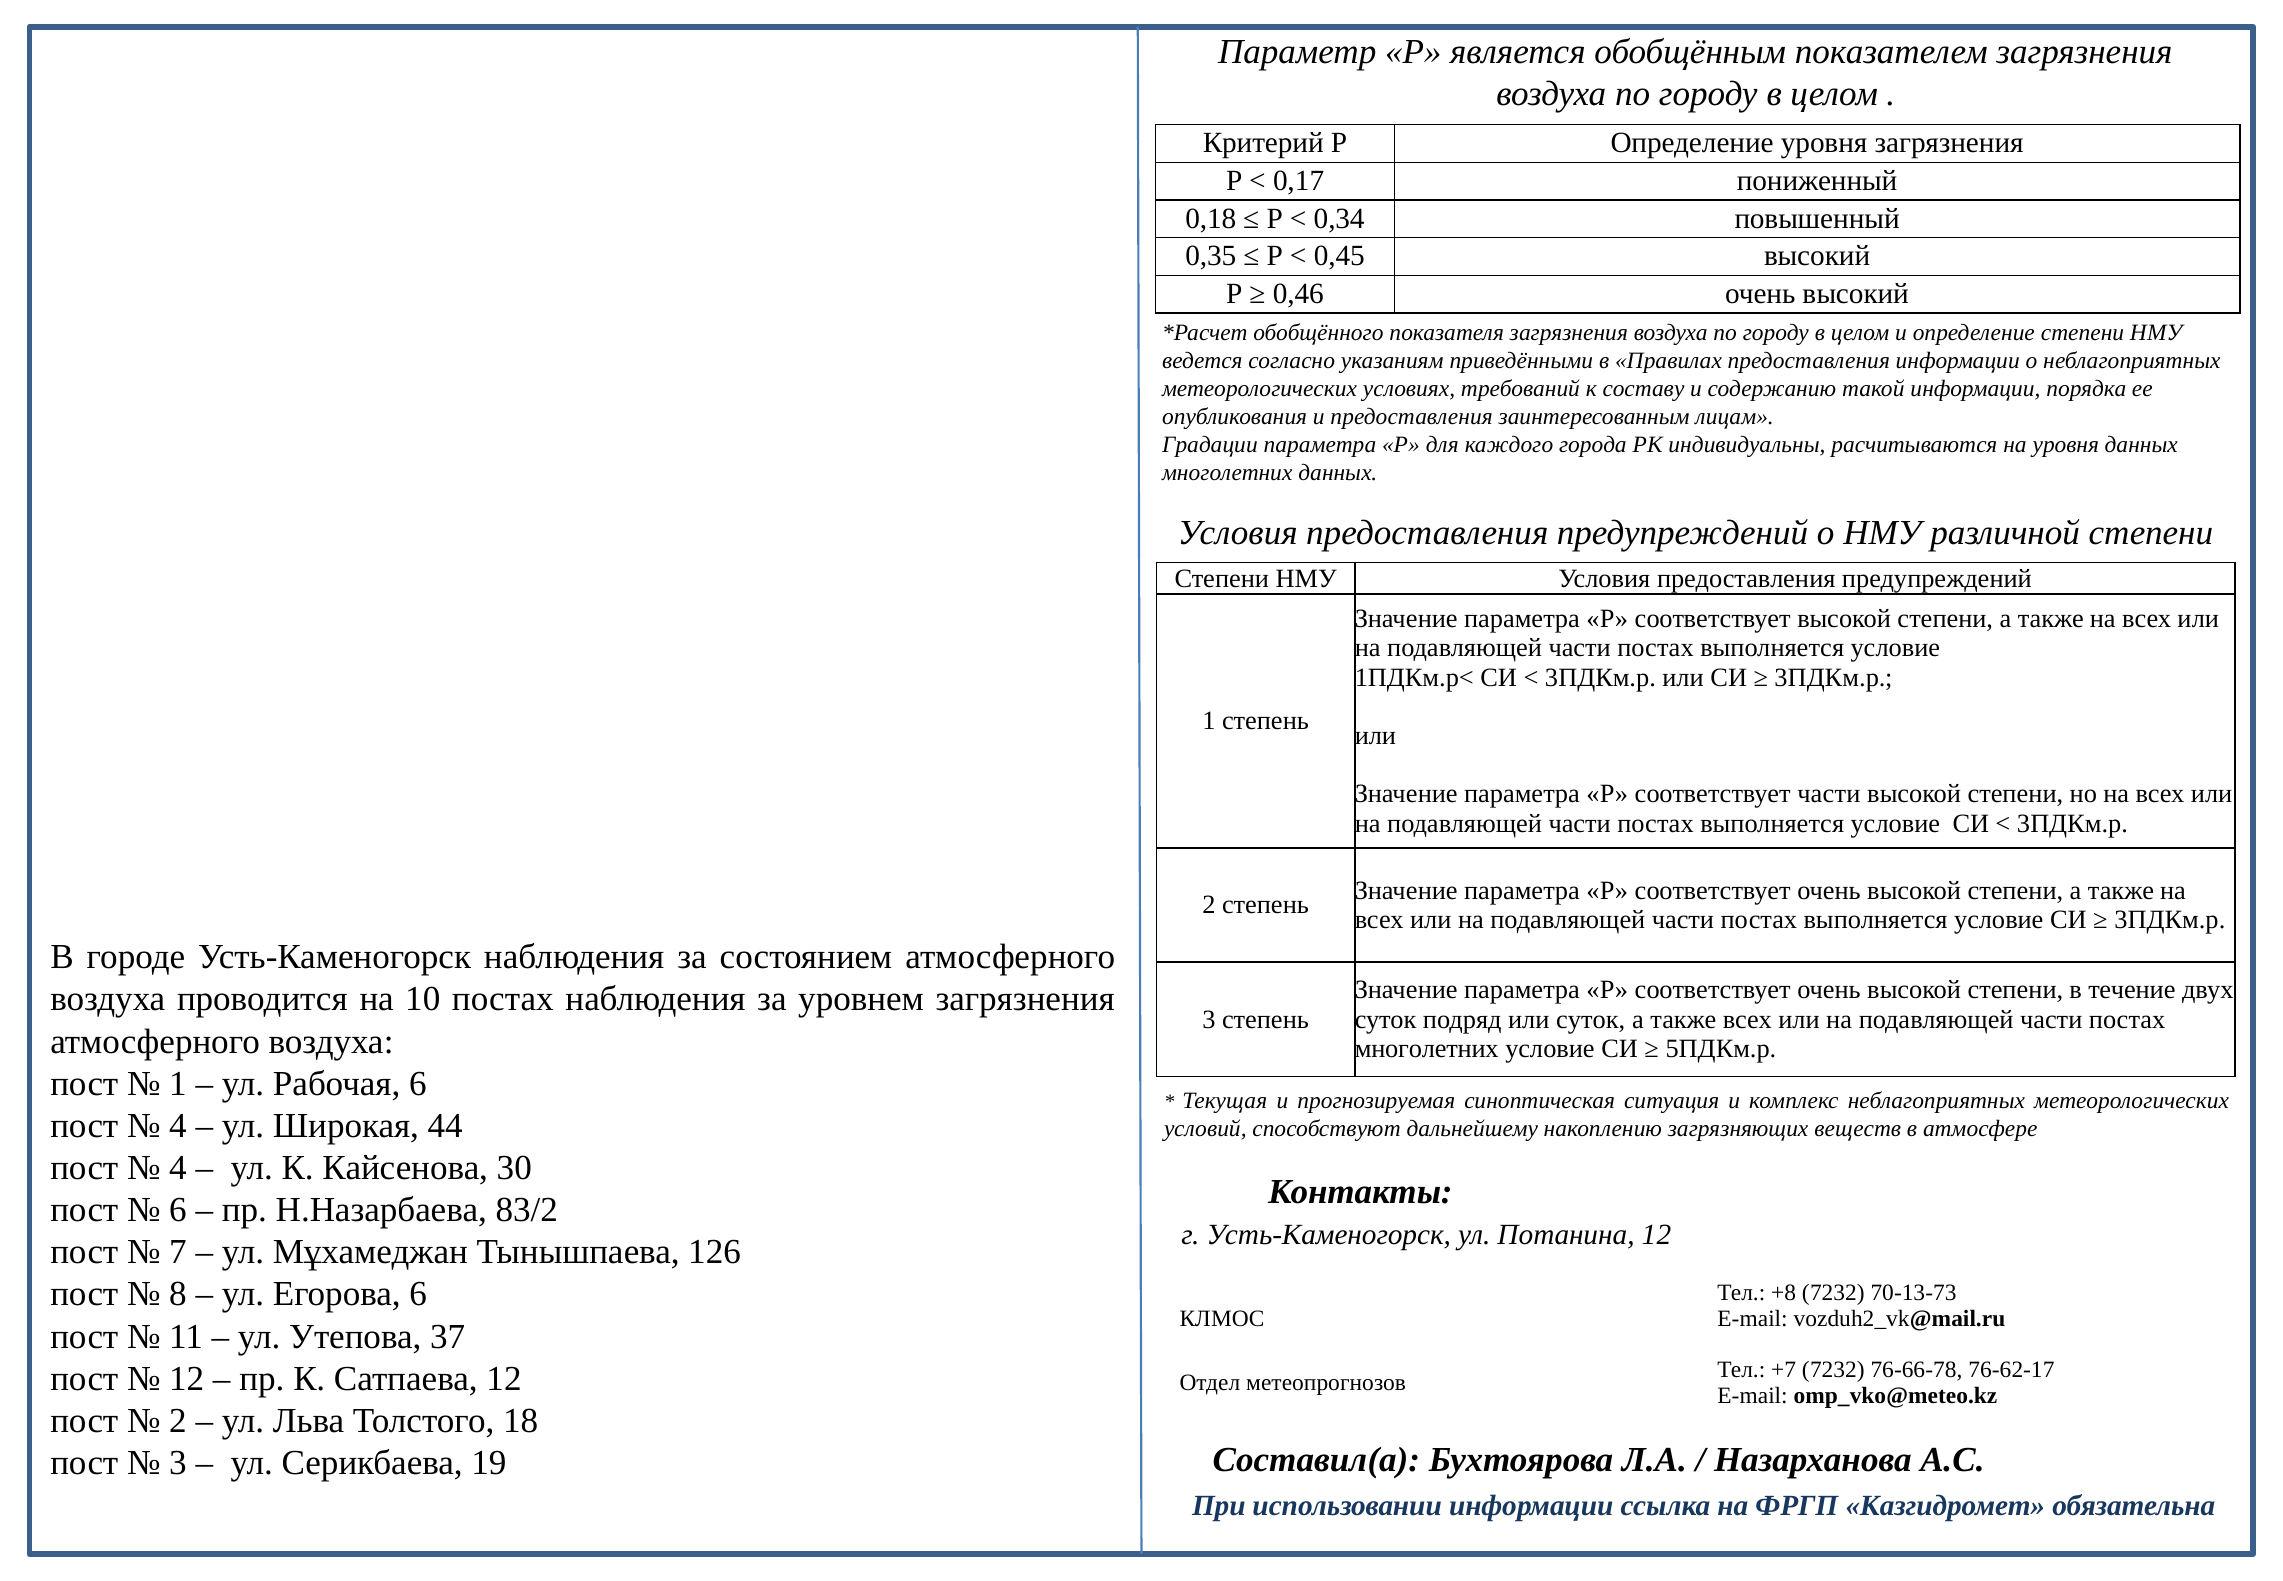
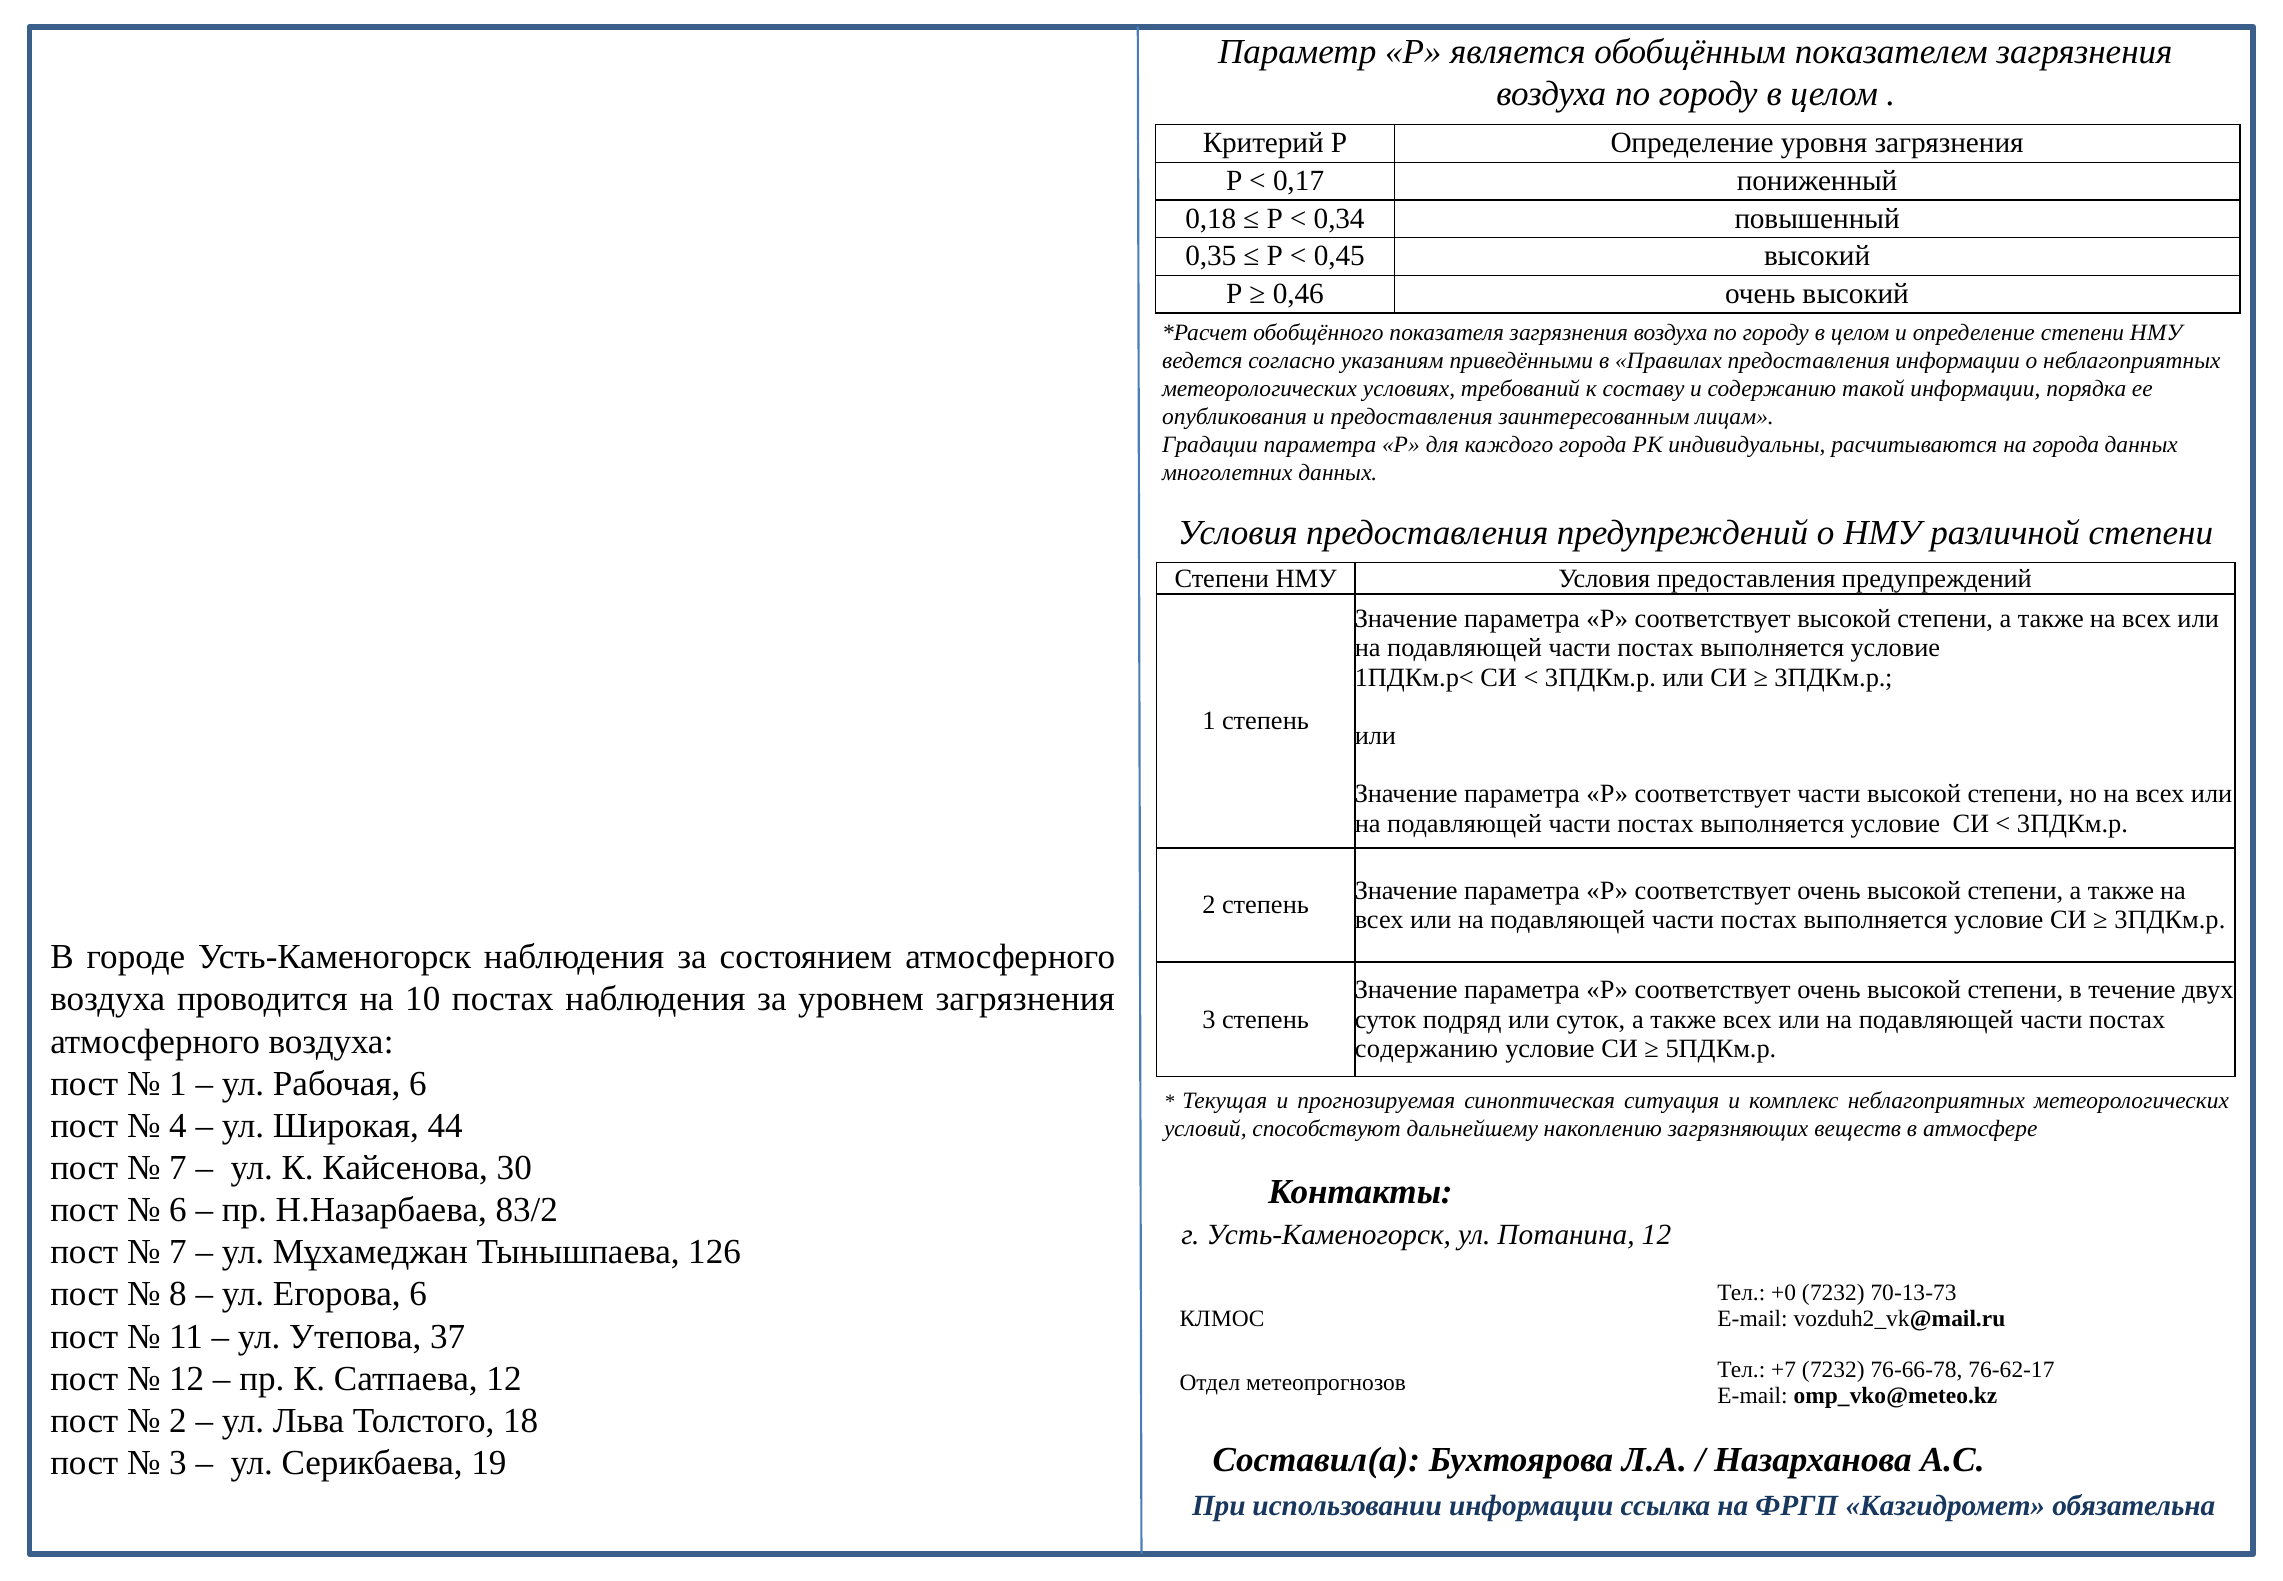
на уровня: уровня -> города
многолетних at (1427, 1048): многолетних -> содержанию
4 at (178, 1168): 4 -> 7
+8: +8 -> +0
